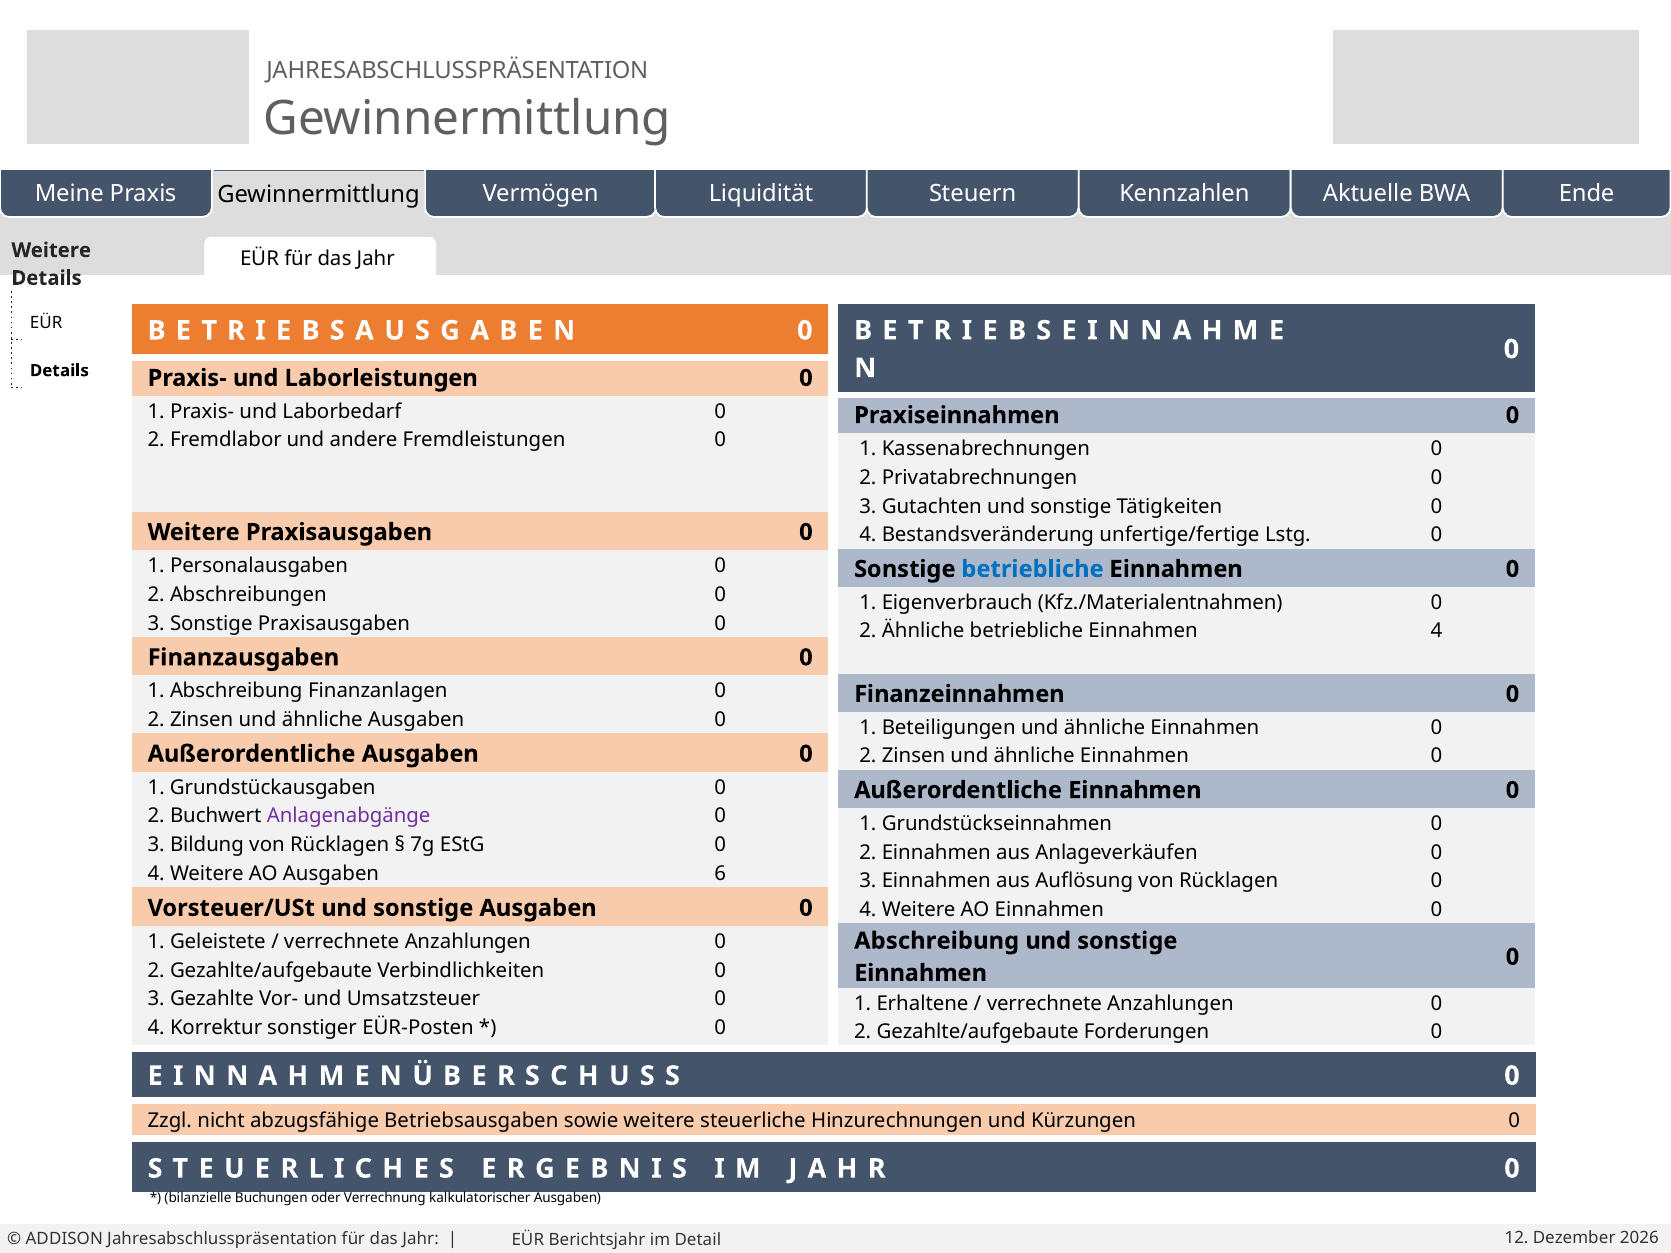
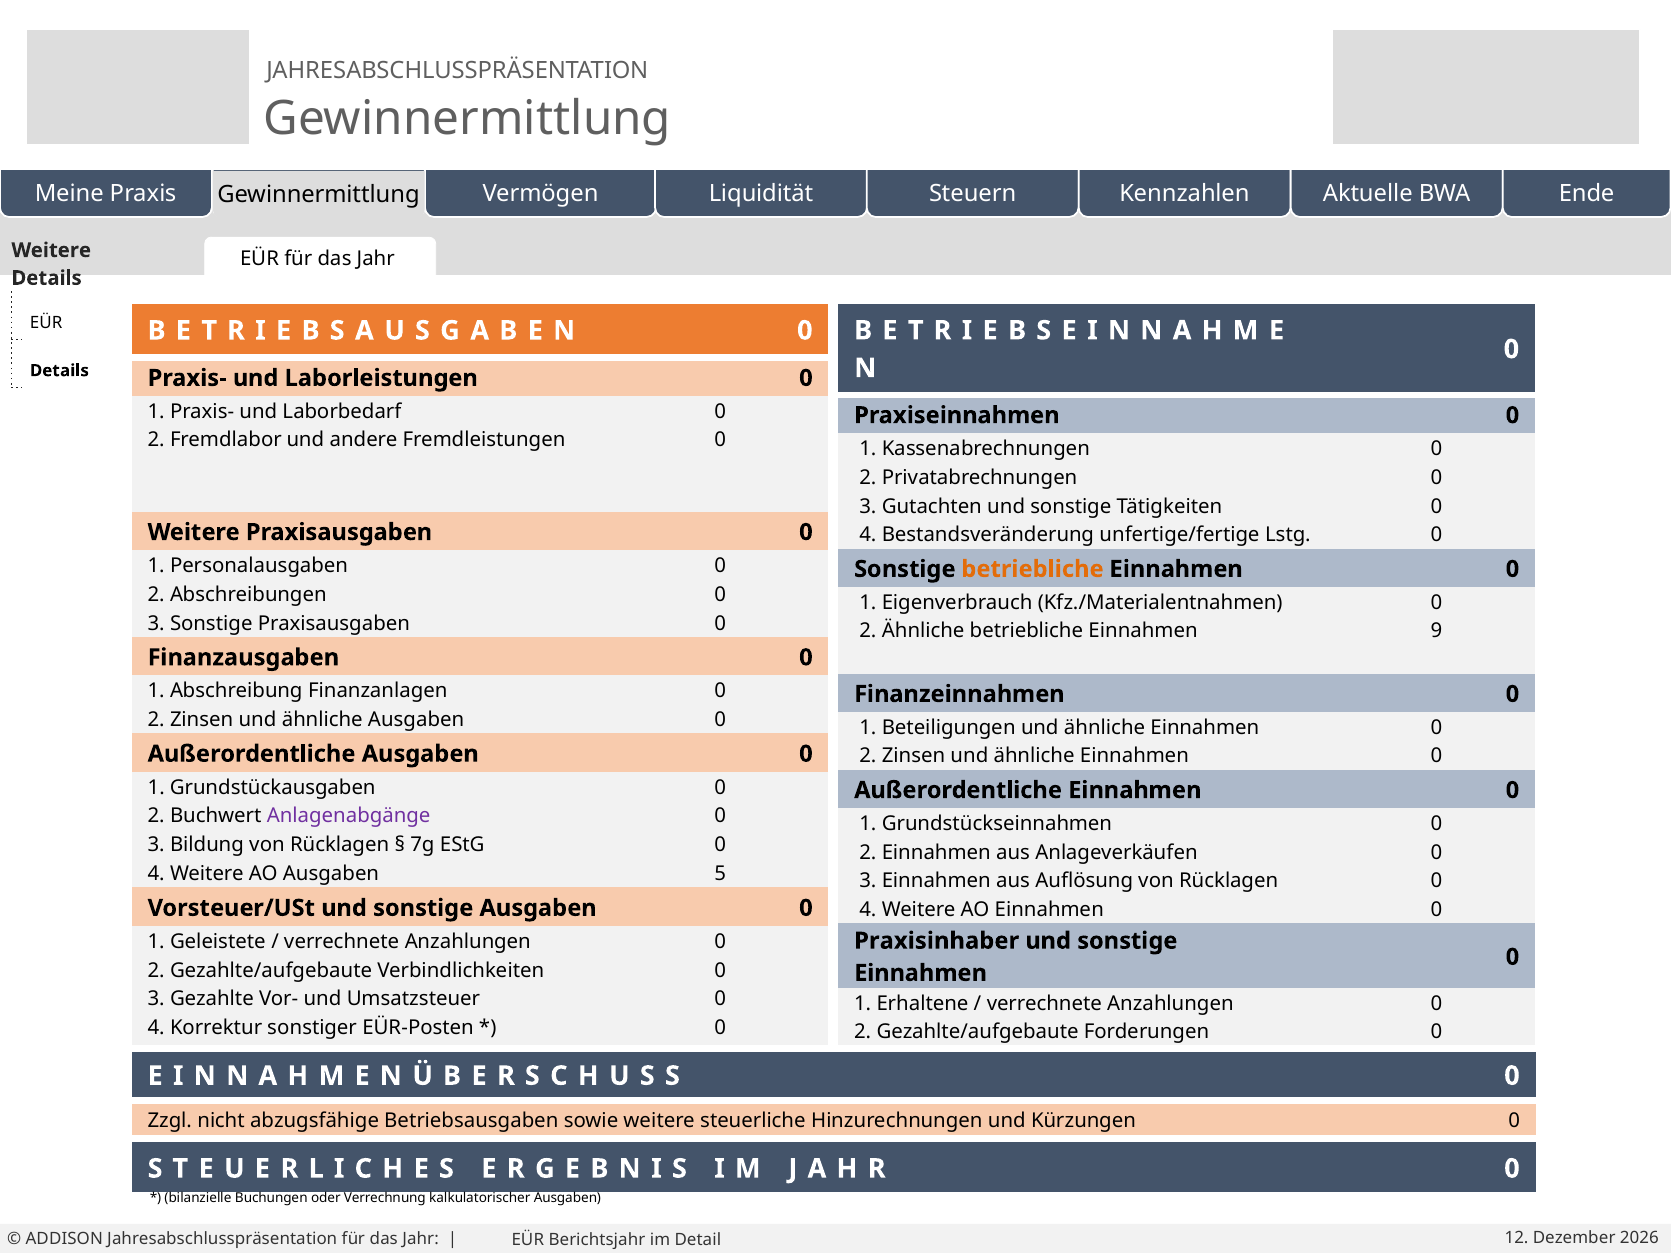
betriebliche at (1032, 569) colour: blue -> orange
Einnahmen 4: 4 -> 9
6: 6 -> 5
Abschreibung at (937, 941): Abschreibung -> Praxisinhaber
